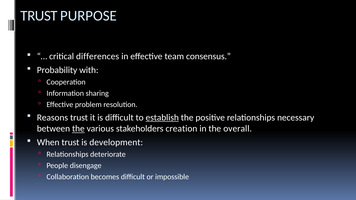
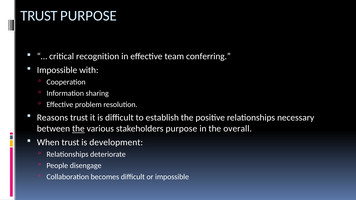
differences: differences -> recognition
consensus: consensus -> conferring
Probability at (57, 70): Probability -> Impossible
establish underline: present -> none
stakeholders creation: creation -> purpose
